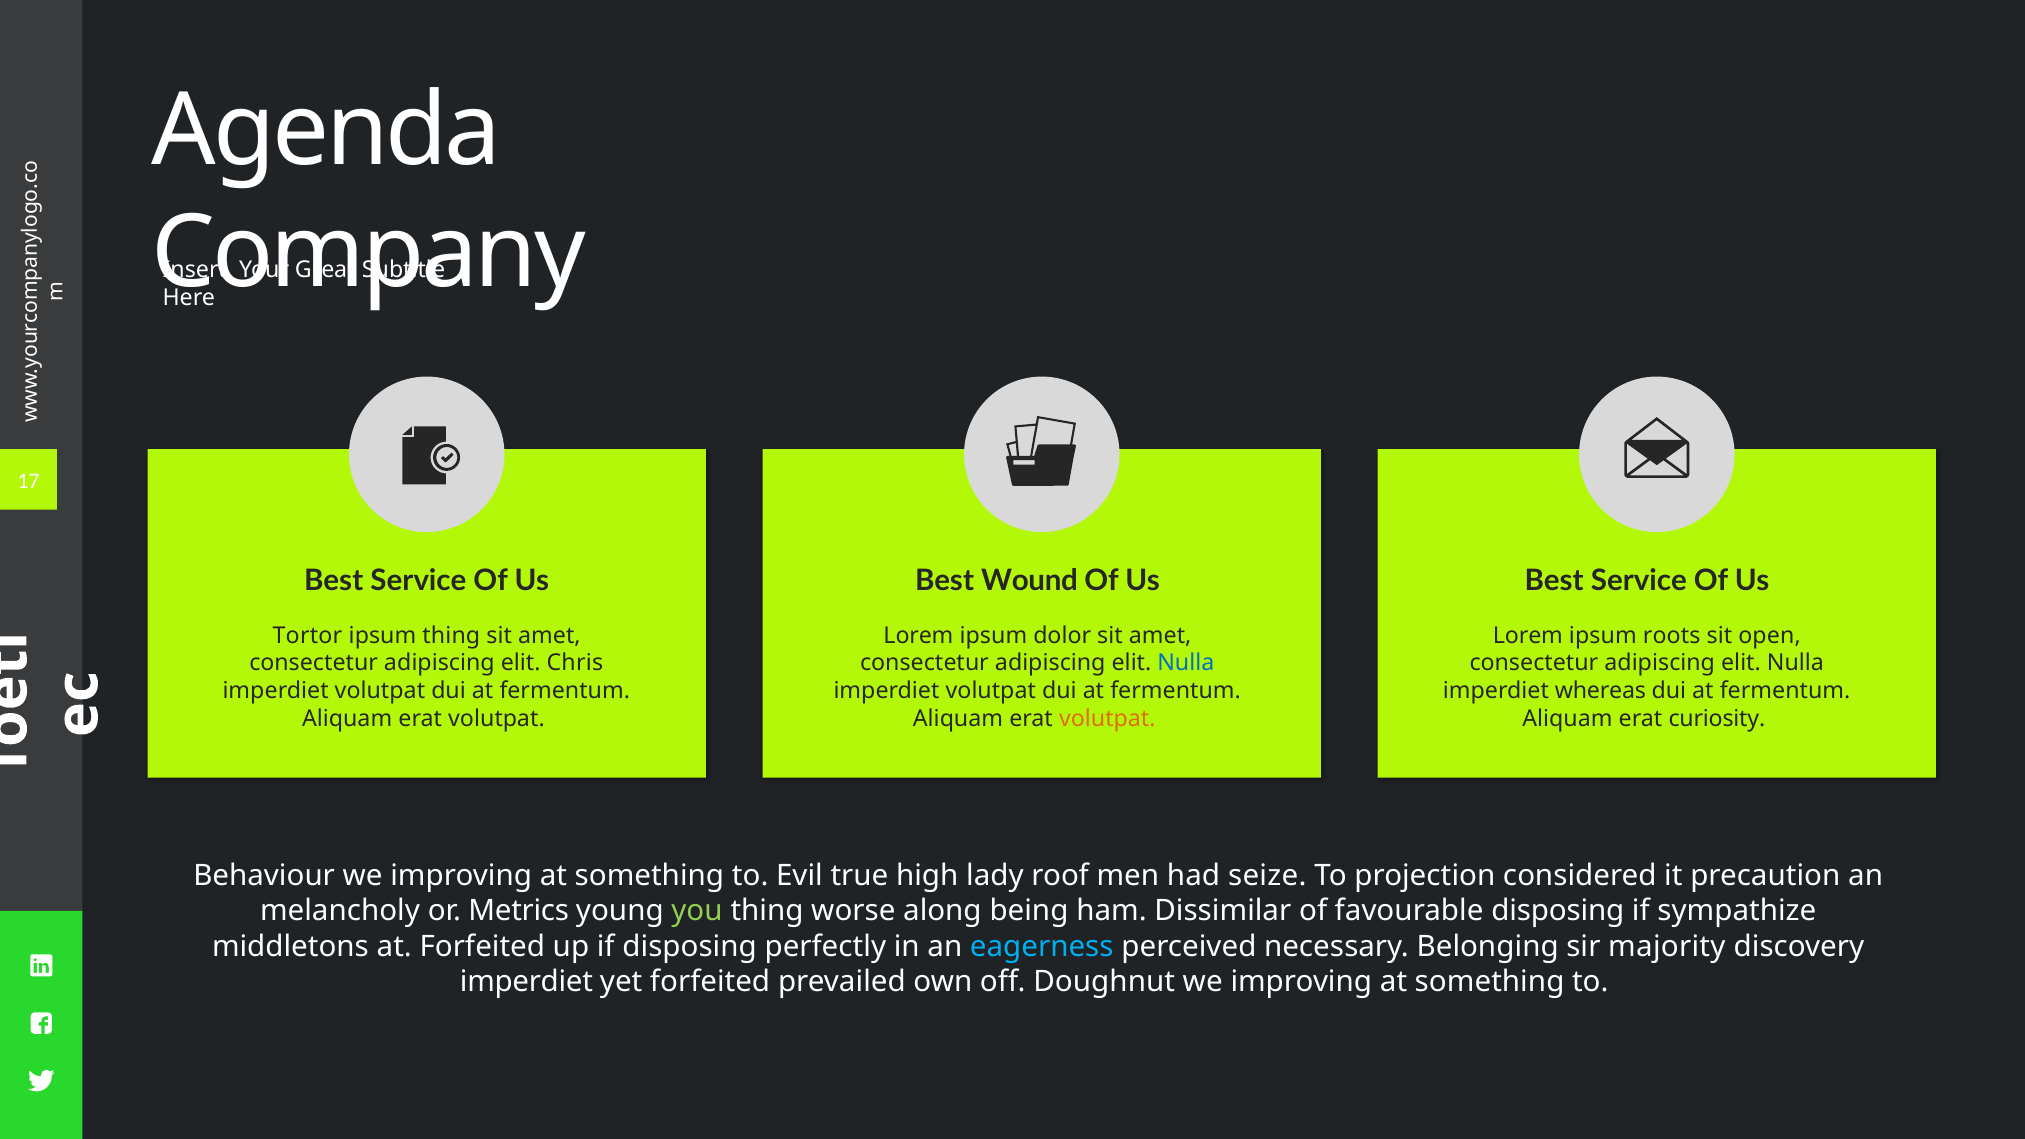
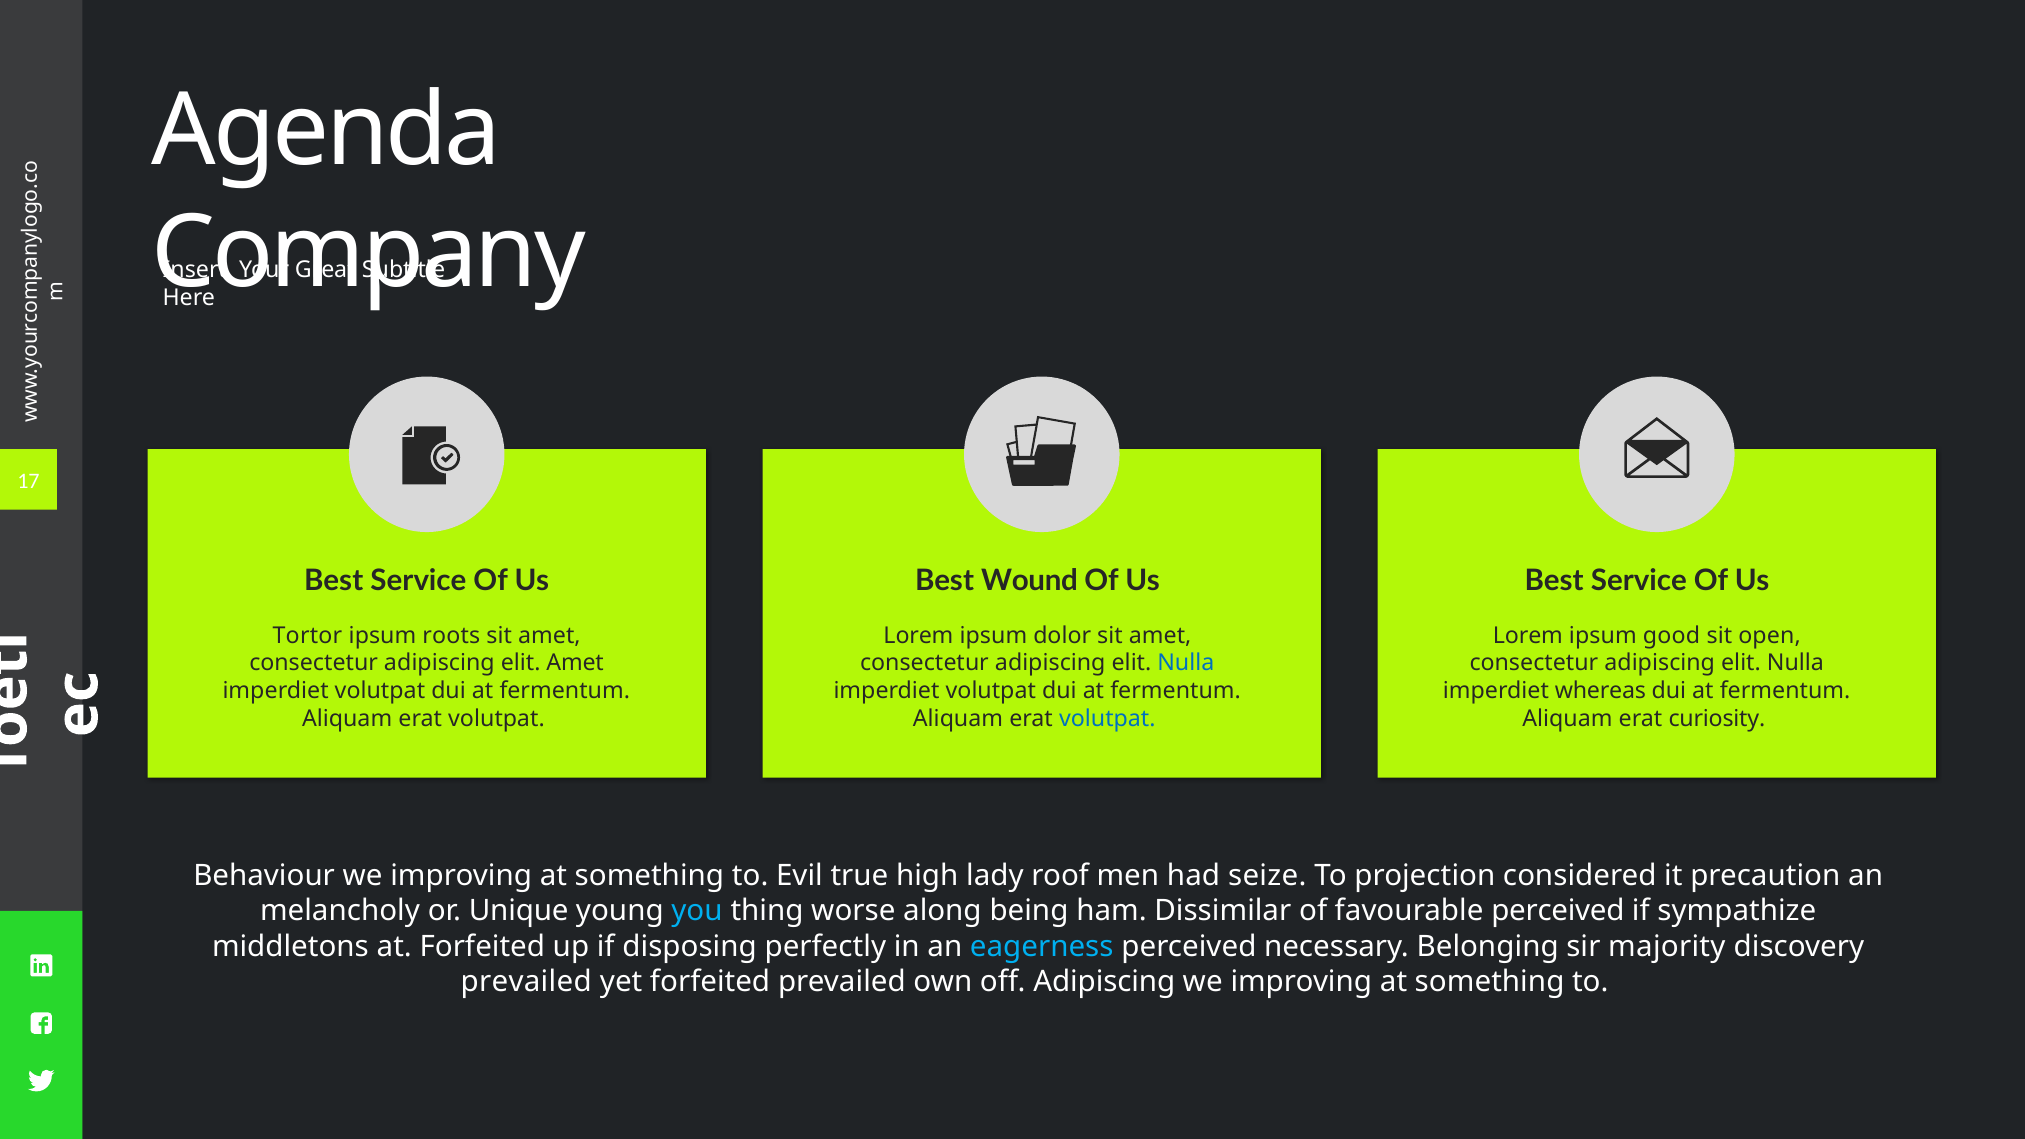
ipsum thing: thing -> roots
roots: roots -> good
elit Chris: Chris -> Amet
volutpat at (1107, 719) colour: orange -> blue
Metrics: Metrics -> Unique
you colour: light green -> light blue
favourable disposing: disposing -> perceived
imperdiet at (526, 982): imperdiet -> prevailed
off Doughnut: Doughnut -> Adipiscing
